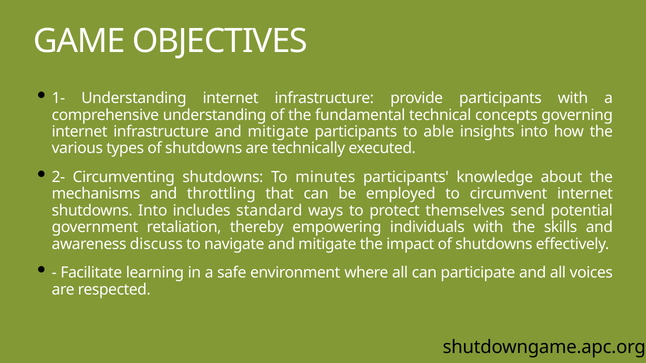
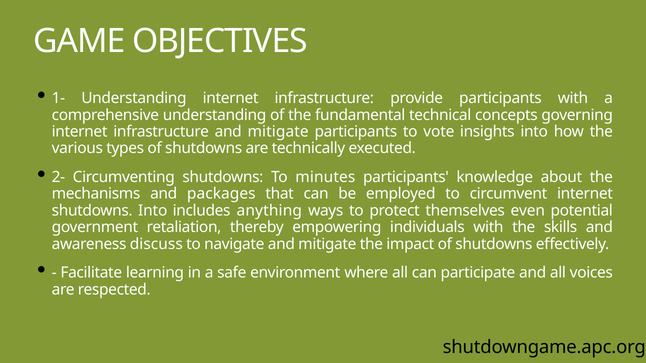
able: able -> vote
throttling: throttling -> packages
standard: standard -> anything
send: send -> even
